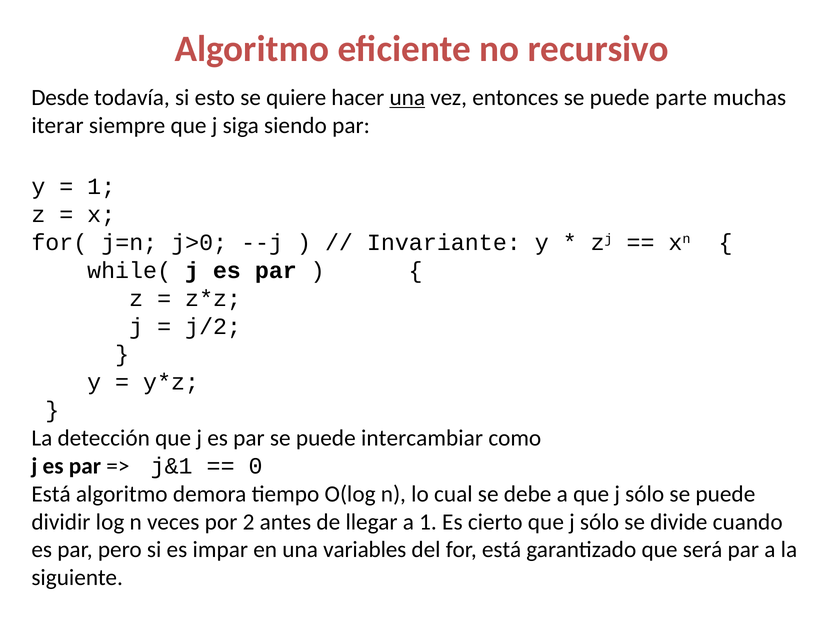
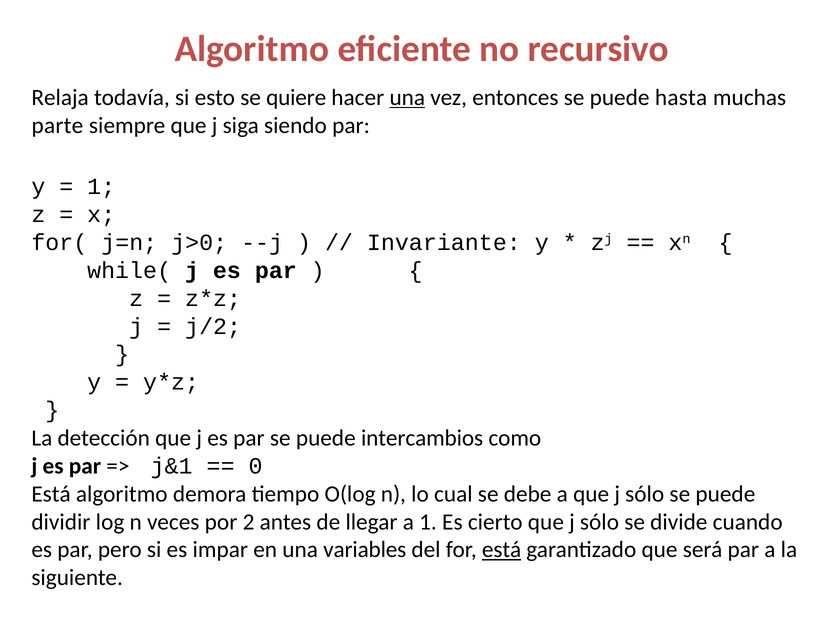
Desde: Desde -> Relaja
parte: parte -> hasta
iterar: iterar -> parte
intercambiar: intercambiar -> intercambios
está at (502, 550) underline: none -> present
